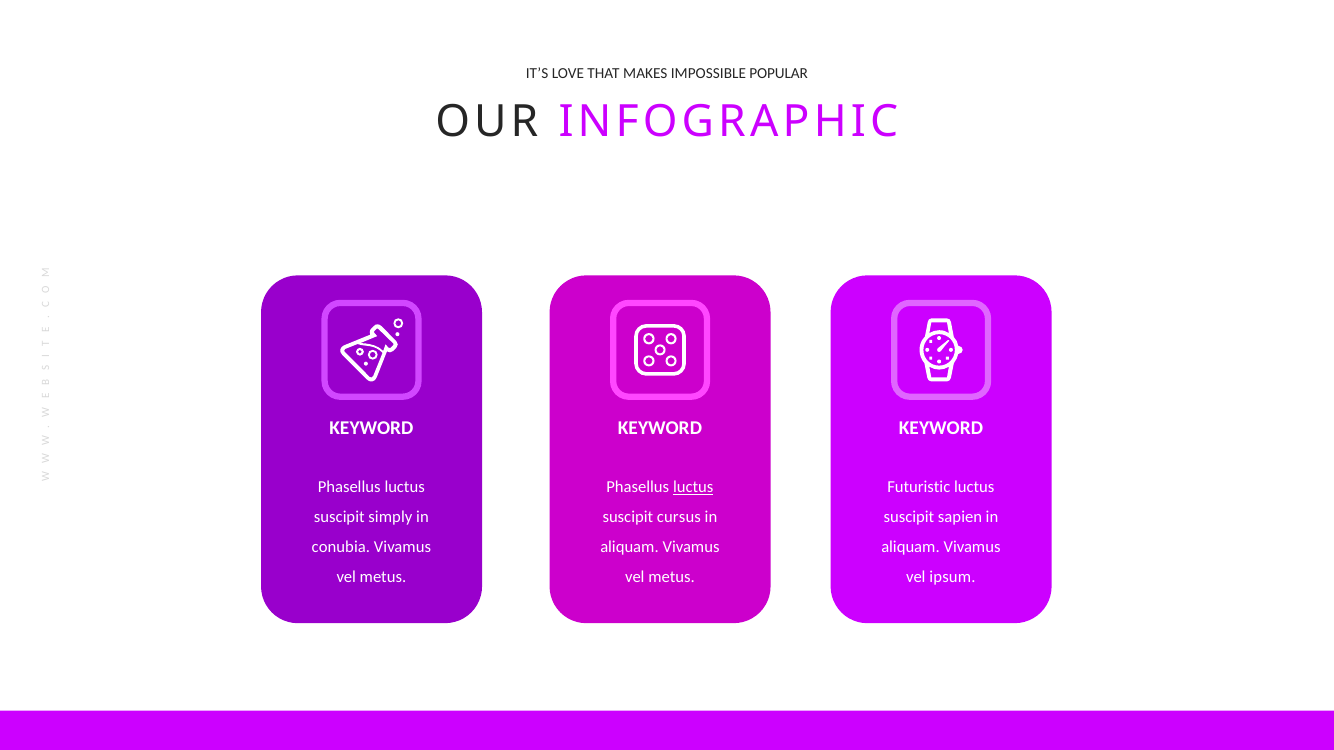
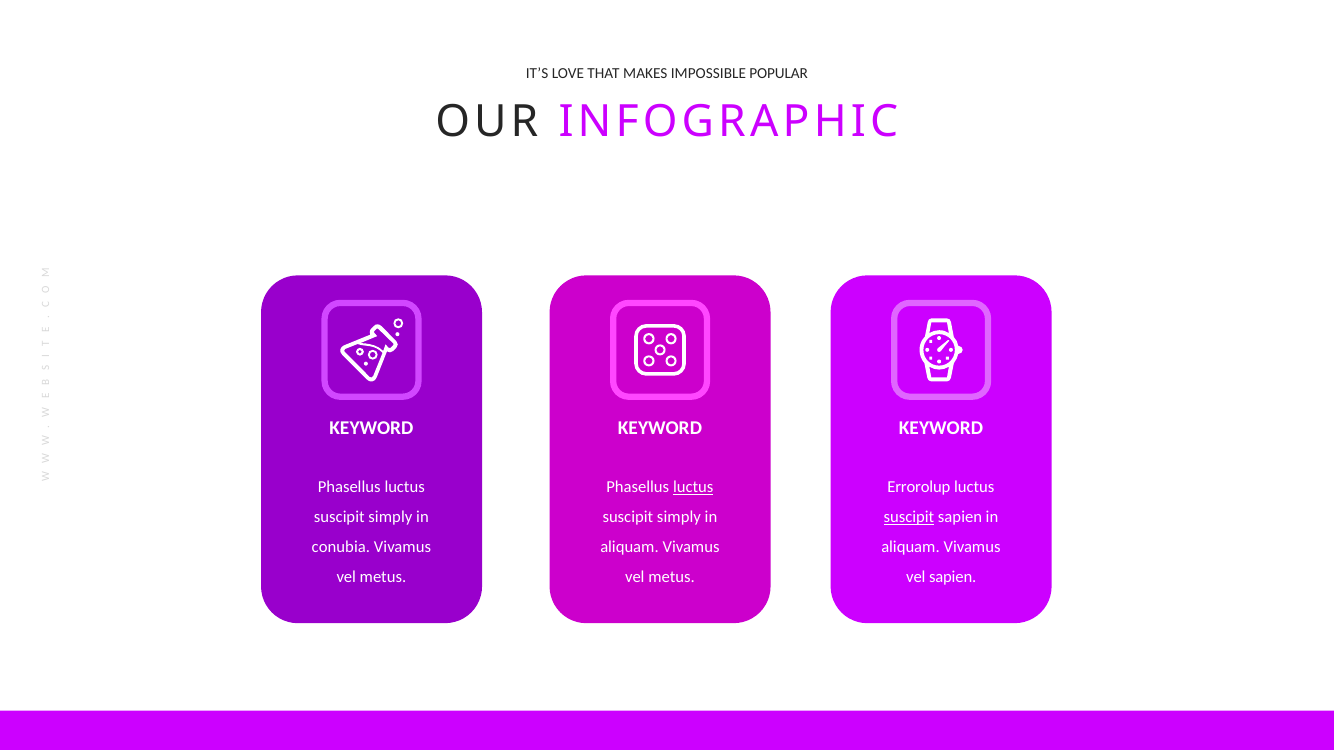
Futuristic: Futuristic -> Errorolup
cursus at (679, 518): cursus -> simply
suscipit at (909, 518) underline: none -> present
vel ipsum: ipsum -> sapien
